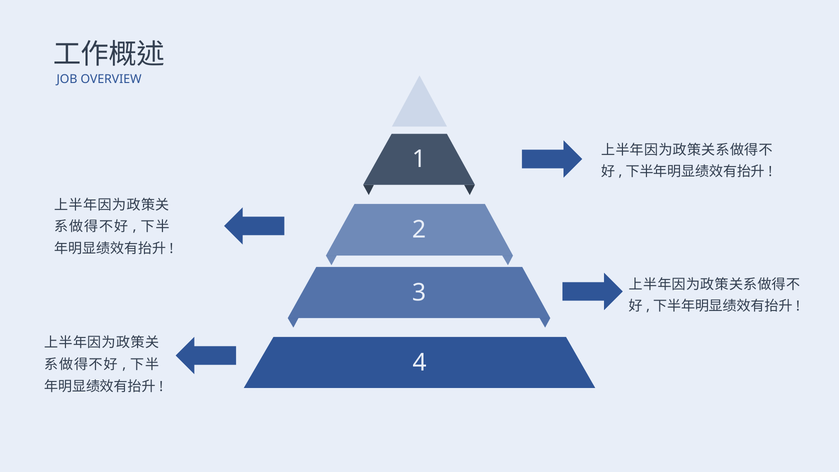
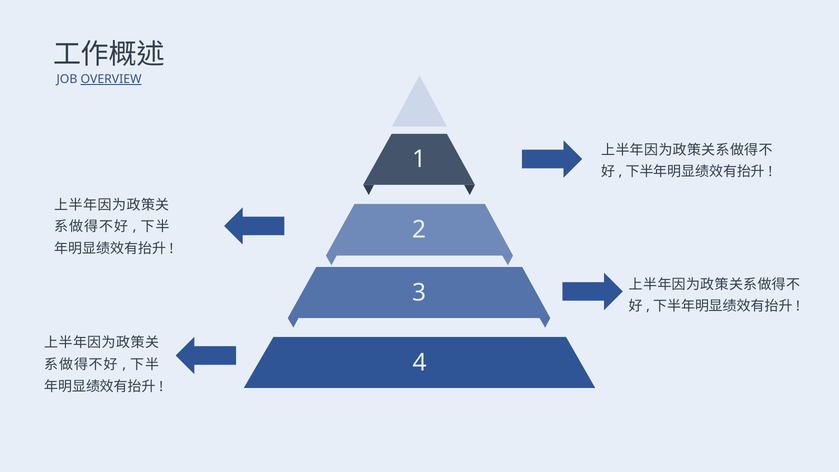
OVERVIEW underline: none -> present
